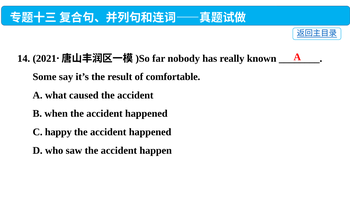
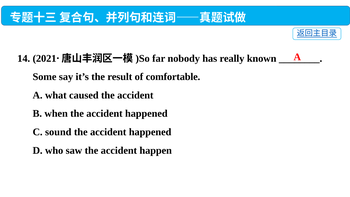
happy: happy -> sound
